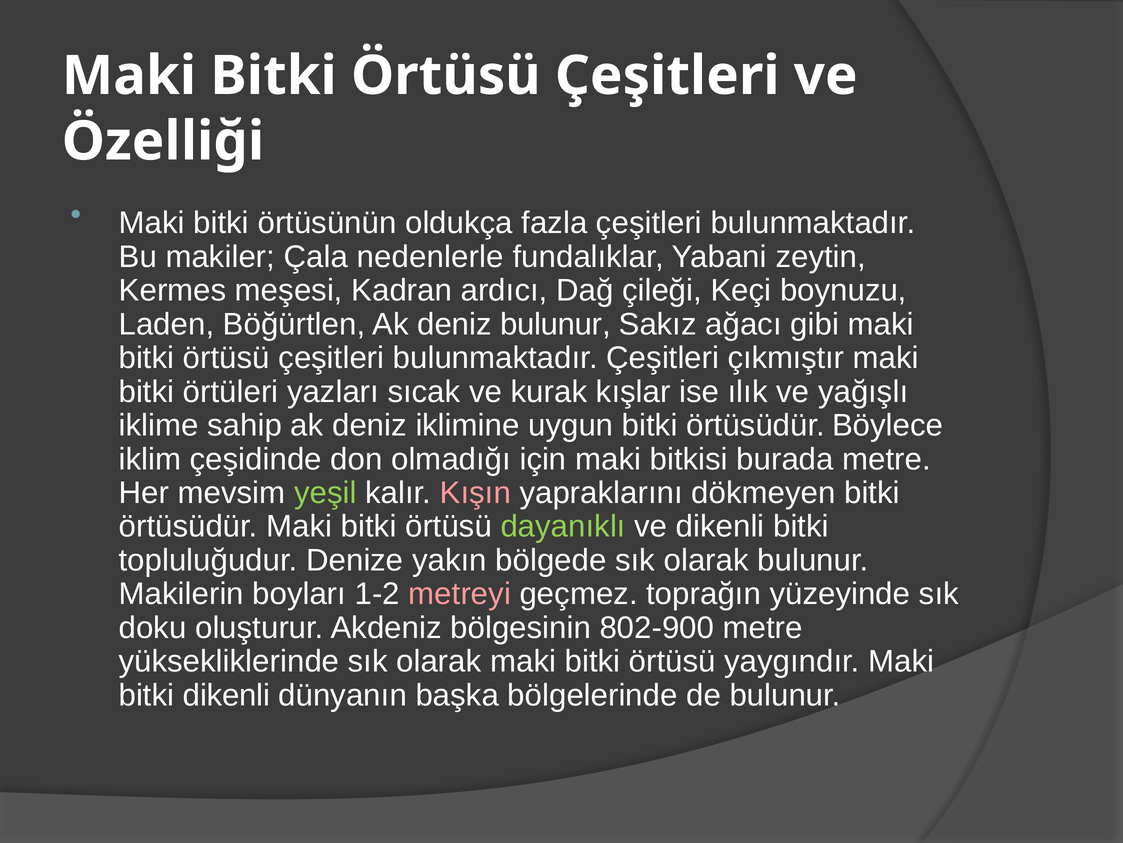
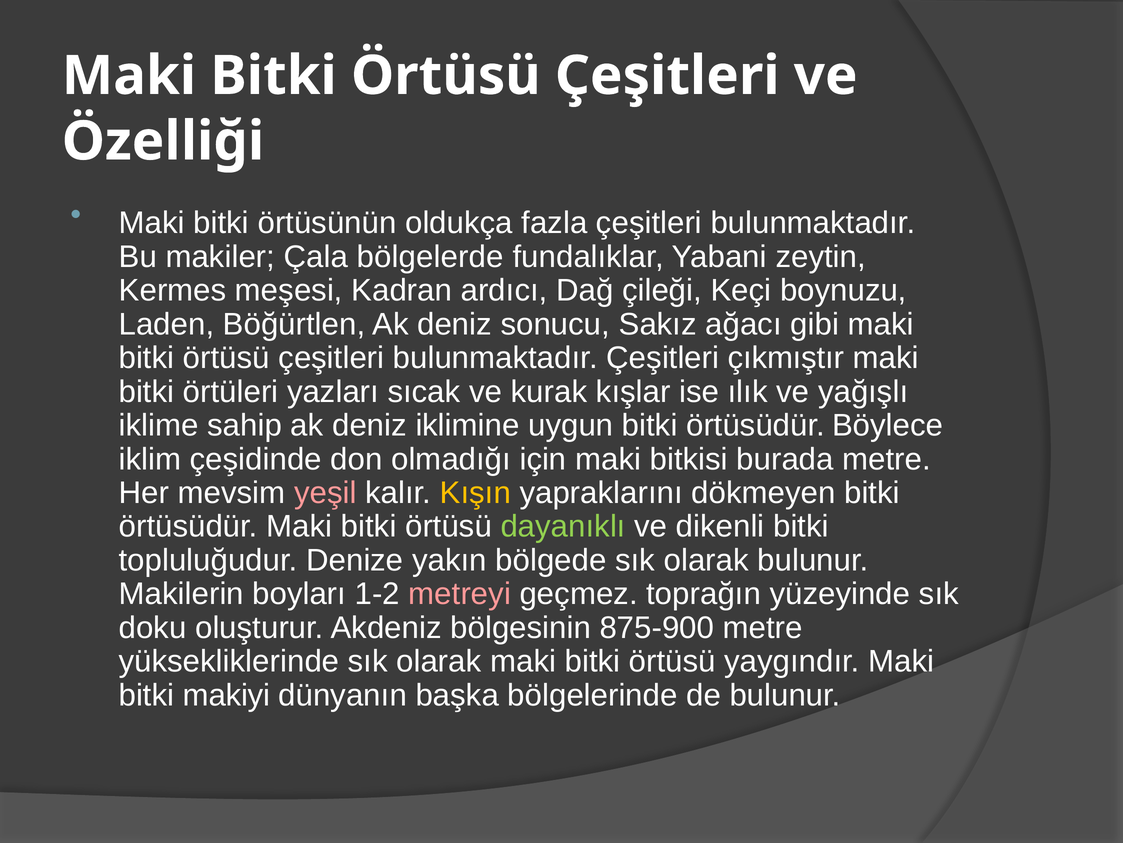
nedenlerle: nedenlerle -> bölgelerde
deniz bulunur: bulunur -> sonucu
yeşil colour: light green -> pink
Kışın colour: pink -> yellow
802-900: 802-900 -> 875-900
bitki dikenli: dikenli -> makiyi
